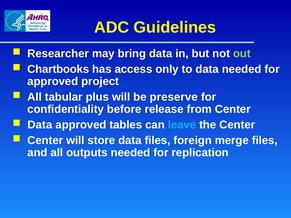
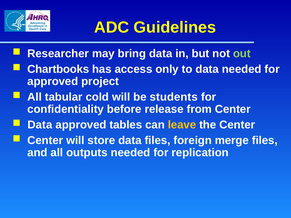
plus: plus -> cold
preserve: preserve -> students
leave colour: light blue -> yellow
